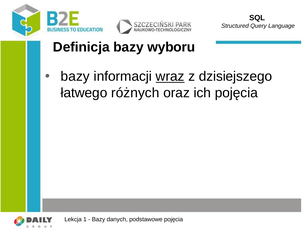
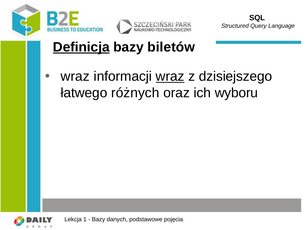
Definicja underline: none -> present
wyboru: wyboru -> biletów
bazy at (75, 76): bazy -> wraz
ich pojęcia: pojęcia -> wyboru
